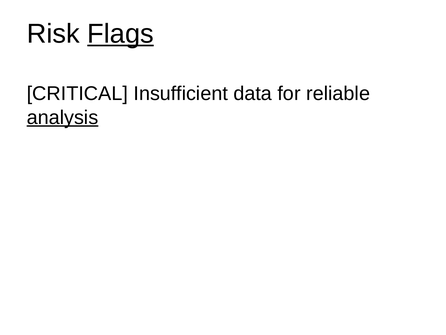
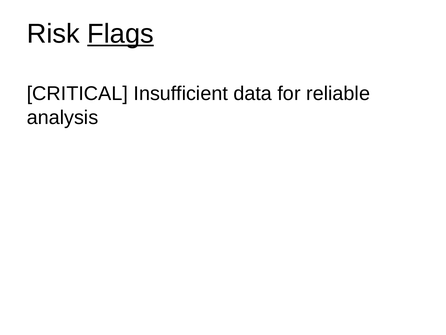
analysis underline: present -> none
